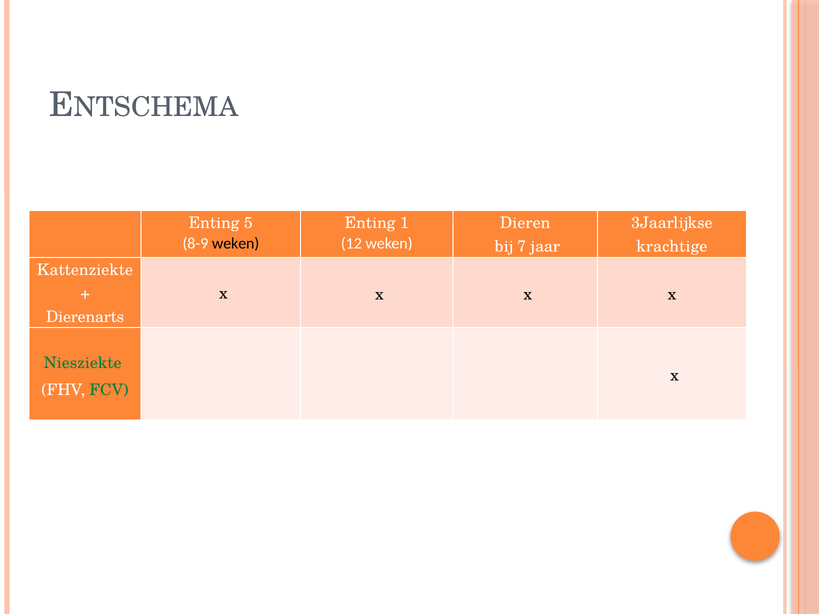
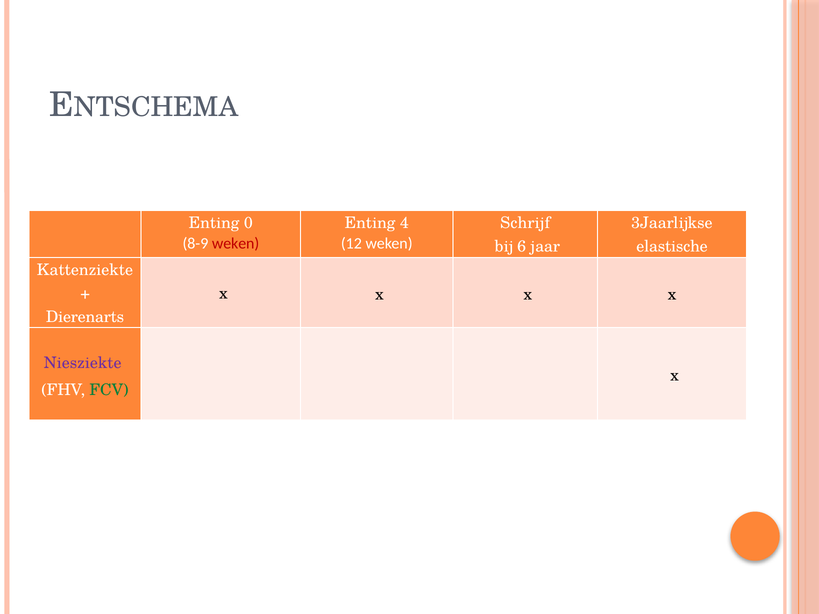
5: 5 -> 0
1: 1 -> 4
Dieren: Dieren -> Schrijf
weken at (236, 244) colour: black -> red
7: 7 -> 6
krachtige: krachtige -> elastische
Niesziekte colour: green -> purple
